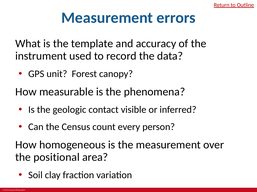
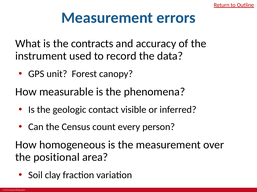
template: template -> contracts
